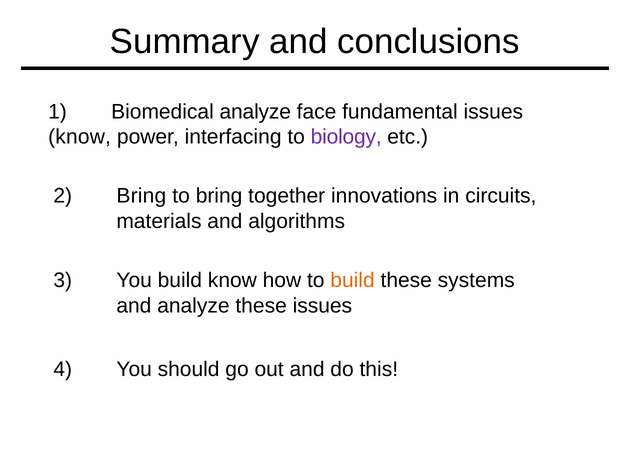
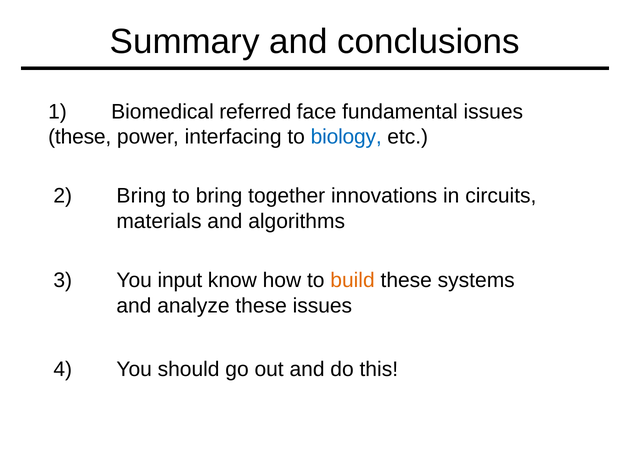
Biomedical analyze: analyze -> referred
know at (80, 137): know -> these
biology colour: purple -> blue
You build: build -> input
